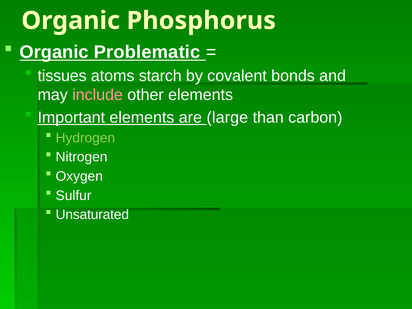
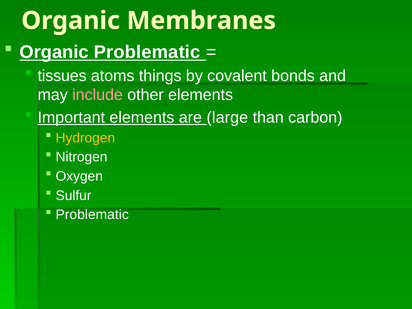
Phosphorus: Phosphorus -> Membranes
starch: starch -> things
Hydrogen colour: light green -> yellow
Unsaturated at (92, 215): Unsaturated -> Problematic
